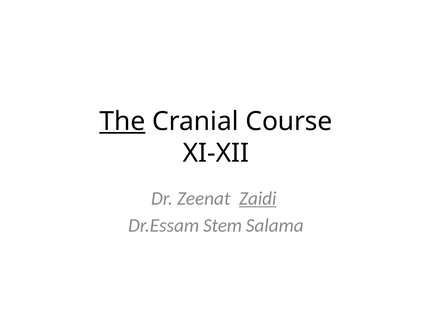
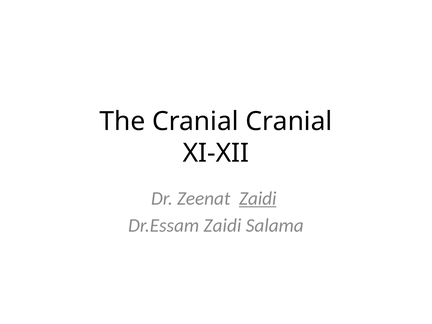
The underline: present -> none
Cranial Course: Course -> Cranial
Dr.Essam Stem: Stem -> Zaidi
